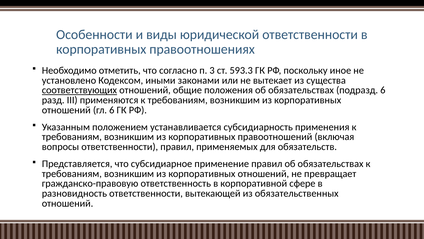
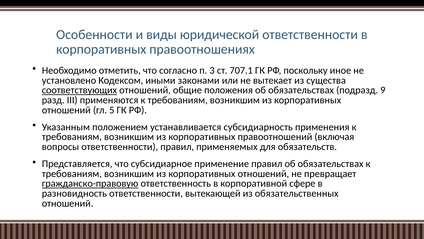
593.3: 593.3 -> 707.1
подразд 6: 6 -> 9
гл 6: 6 -> 5
гражданско-правовую underline: none -> present
